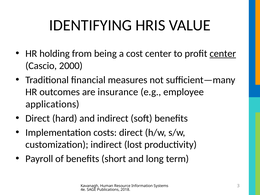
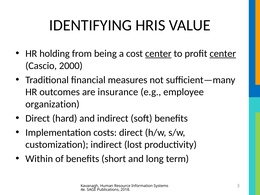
center at (158, 54) underline: none -> present
applications: applications -> organization
Payroll: Payroll -> Within
